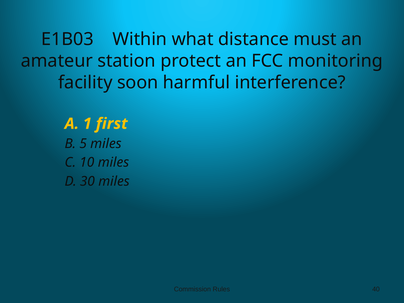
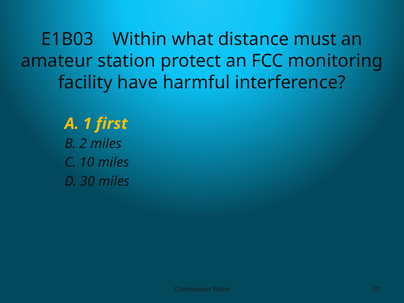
soon: soon -> have
5: 5 -> 2
